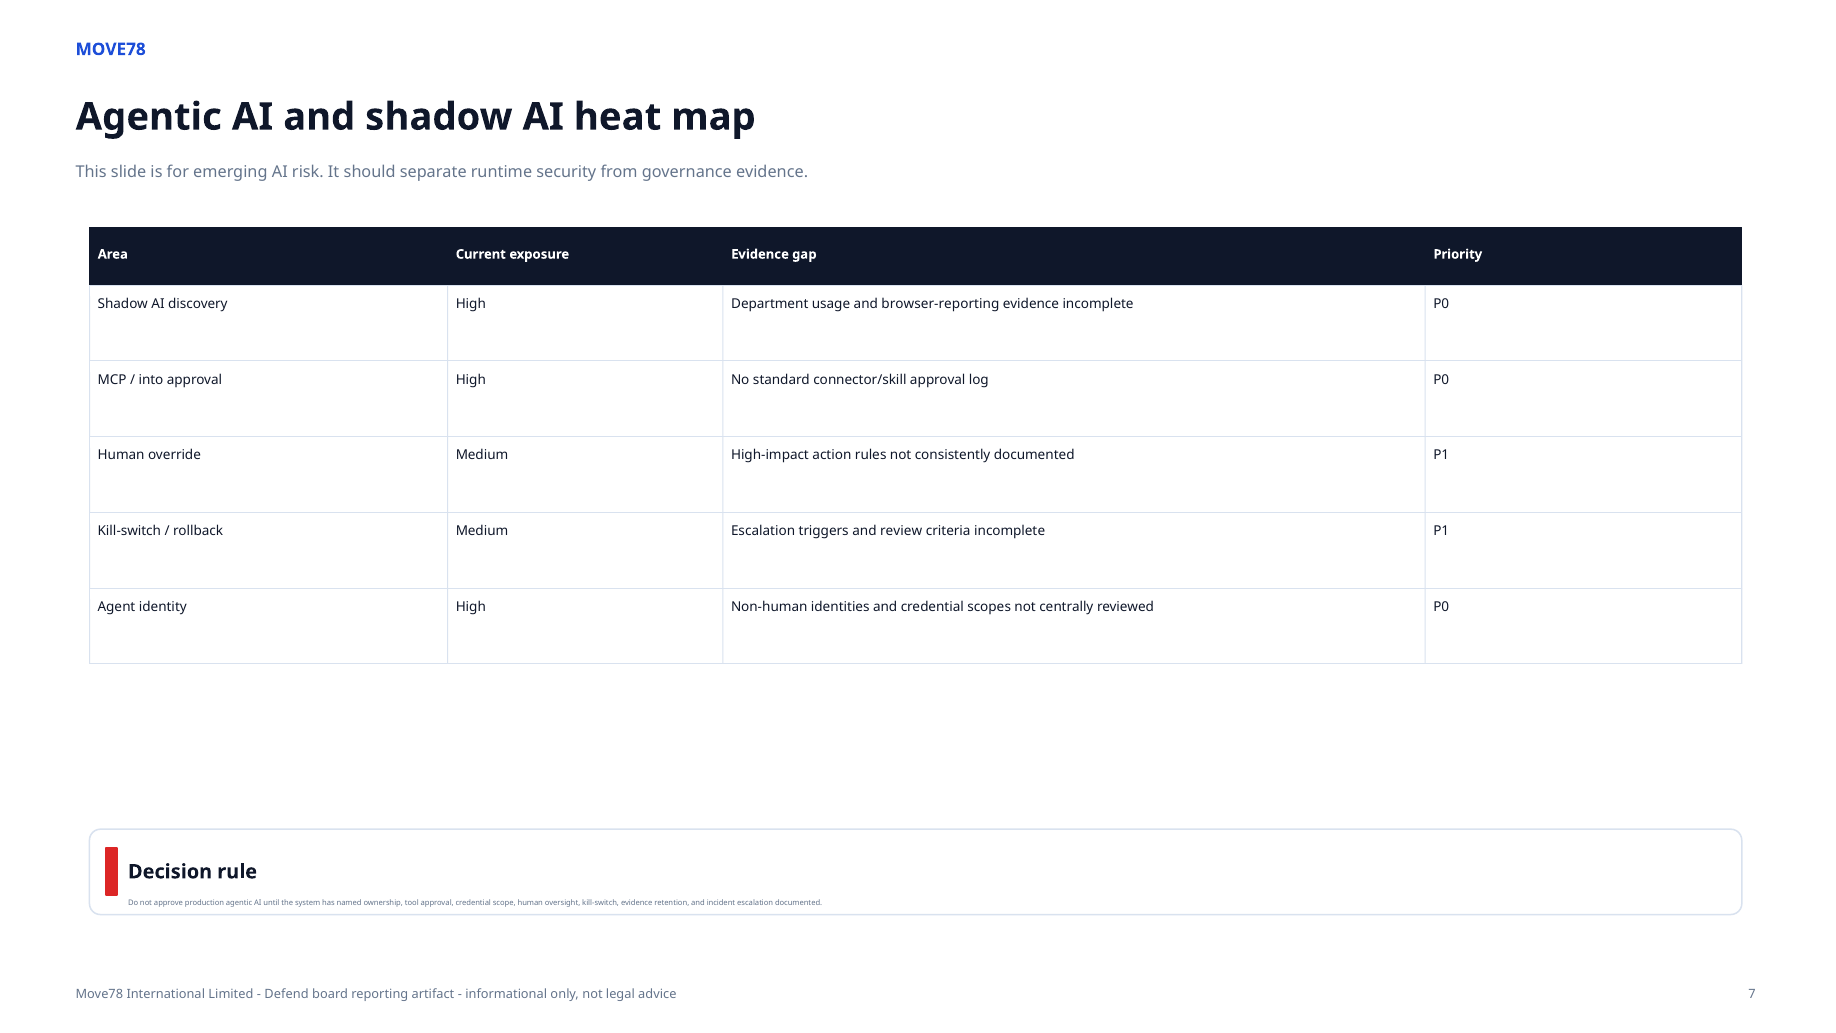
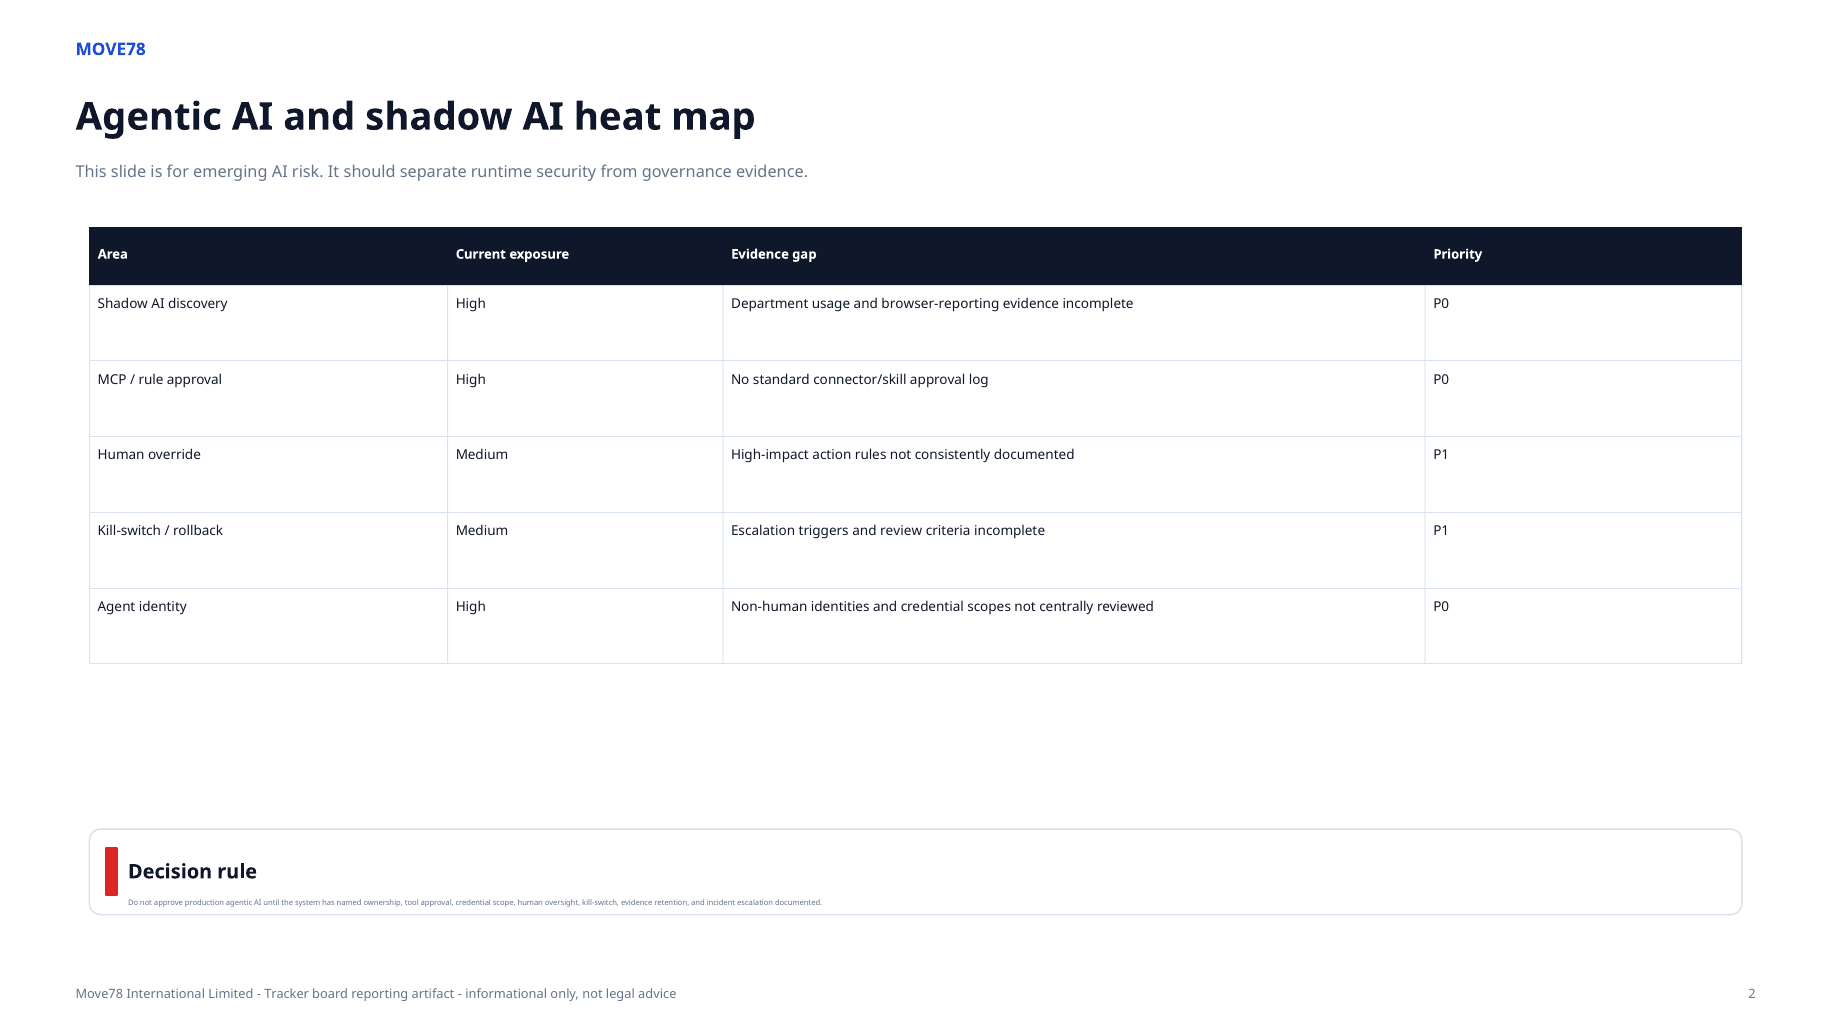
into at (151, 379): into -> rule
Defend: Defend -> Tracker
7: 7 -> 2
